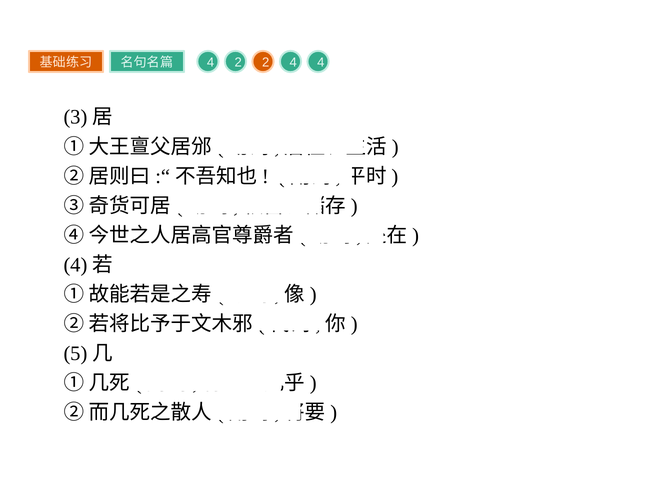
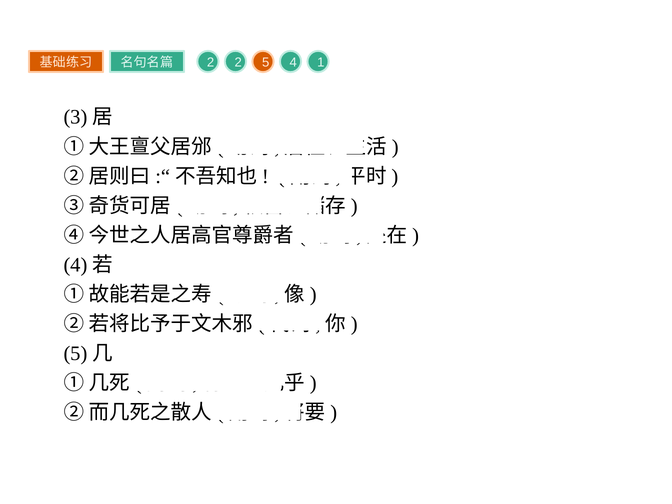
4 at (211, 62): 4 -> 2
2 2: 2 -> 5
4 4: 4 -> 1
